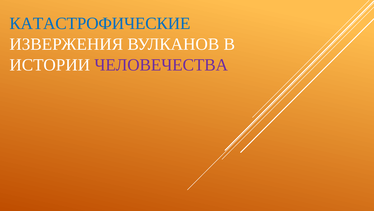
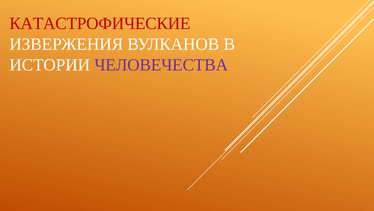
КАТАСТРОФИЧЕСКИЕ colour: blue -> red
